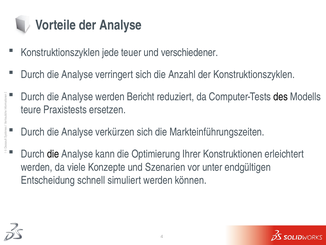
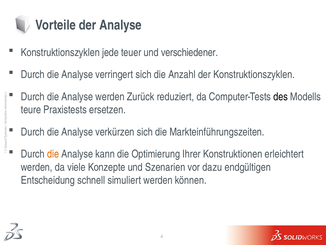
Bericht: Bericht -> Zurück
die at (53, 154) colour: black -> orange
unter: unter -> dazu
